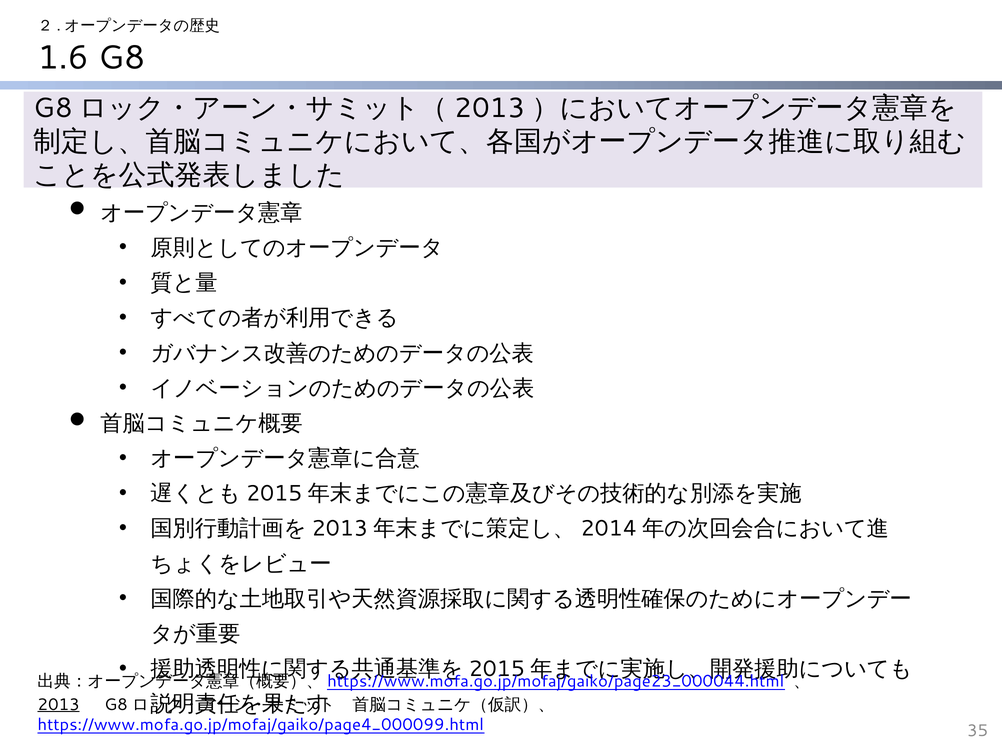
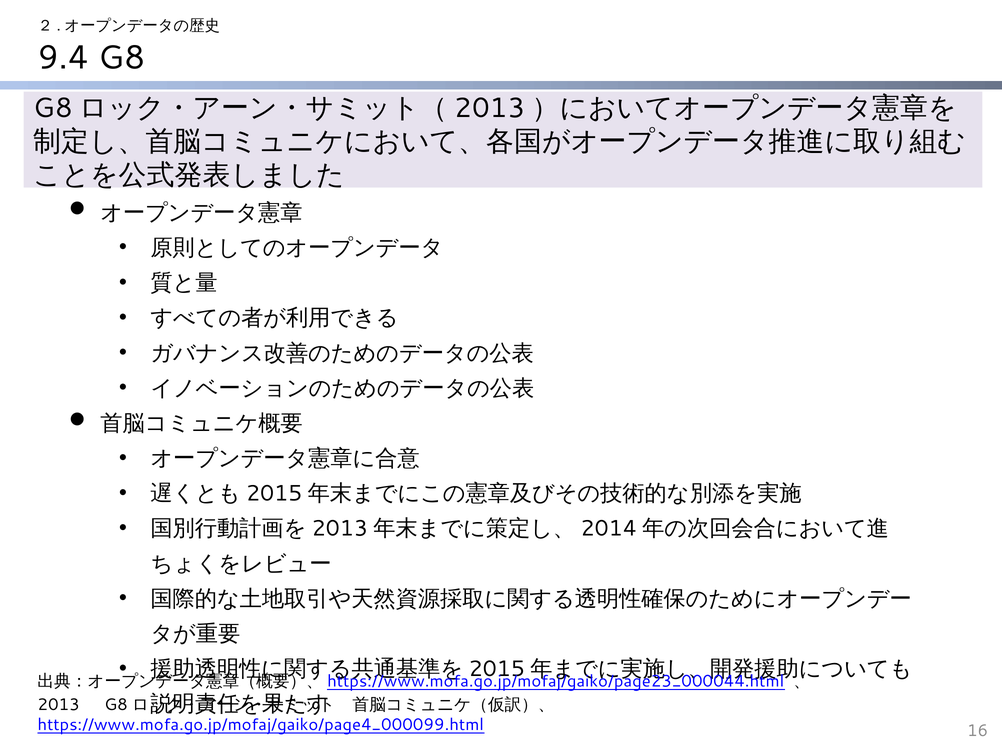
1.6: 1.6 -> 9.4
2013 underline: present -> none
35: 35 -> 16
